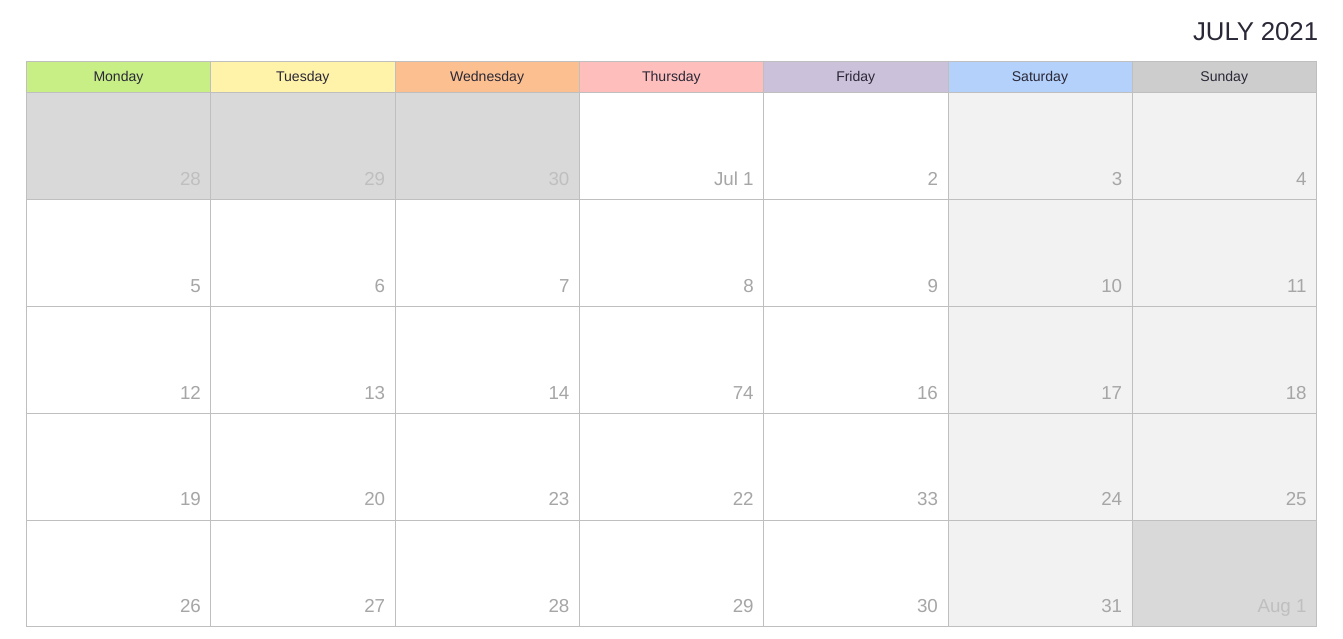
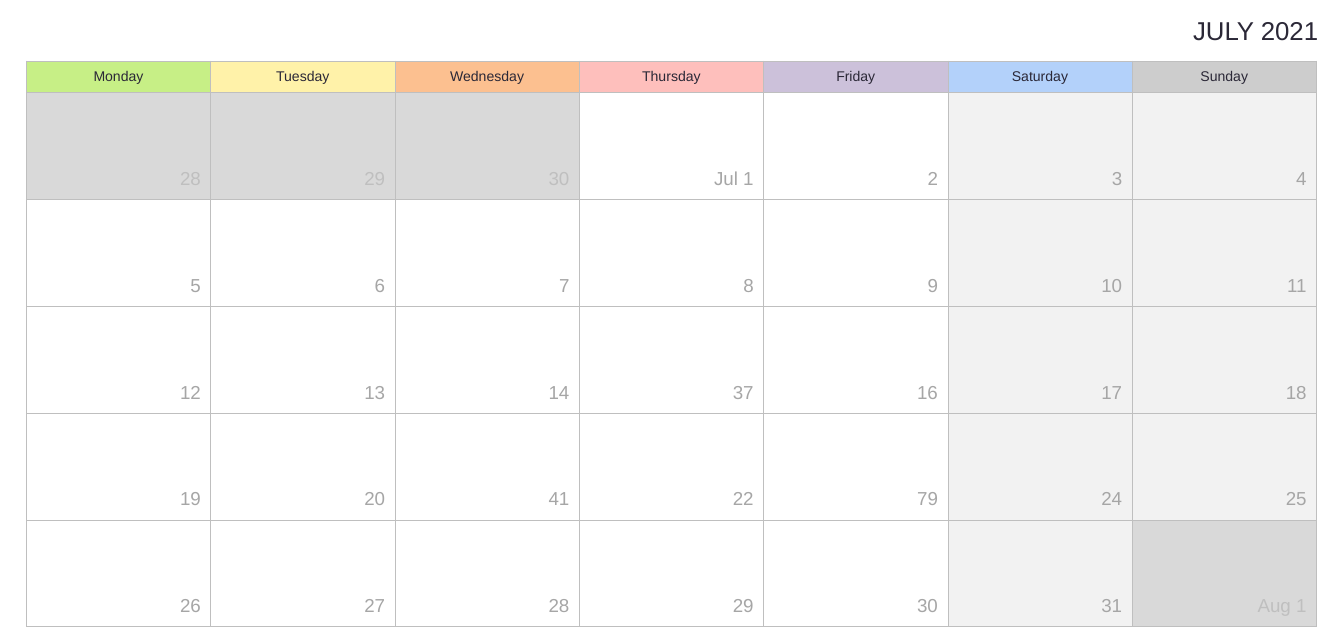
74: 74 -> 37
23: 23 -> 41
33: 33 -> 79
